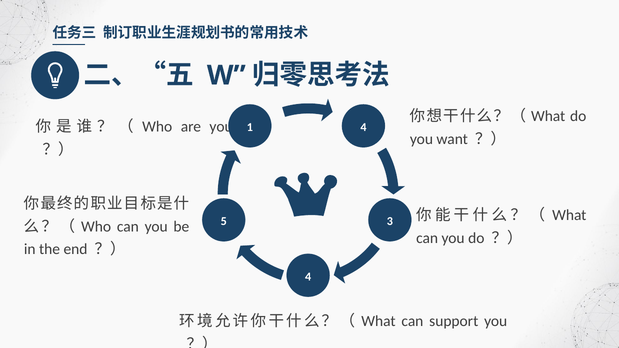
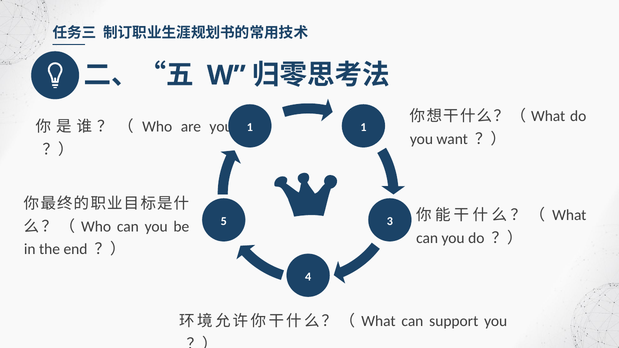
1 4: 4 -> 1
